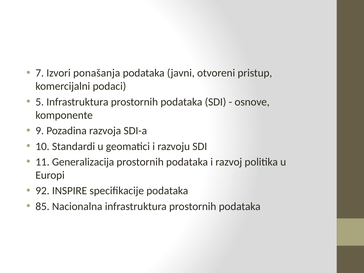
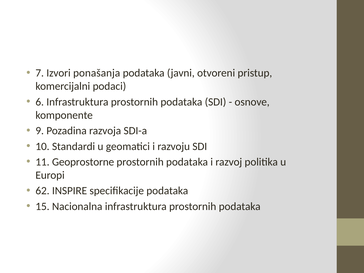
5: 5 -> 6
Generalizacija: Generalizacija -> Geoprostorne
92: 92 -> 62
85: 85 -> 15
